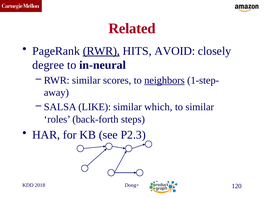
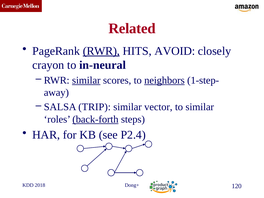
degree: degree -> crayon
similar at (86, 80) underline: none -> present
LIKE: LIKE -> TRIP
which: which -> vector
back-forth underline: none -> present
P2.3: P2.3 -> P2.4
